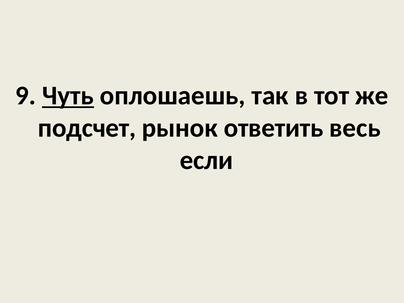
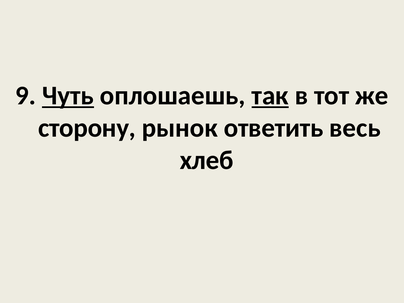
так underline: none -> present
подсчет: подсчет -> сторону
если: если -> хлеб
